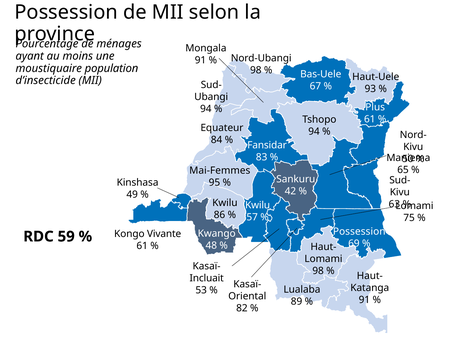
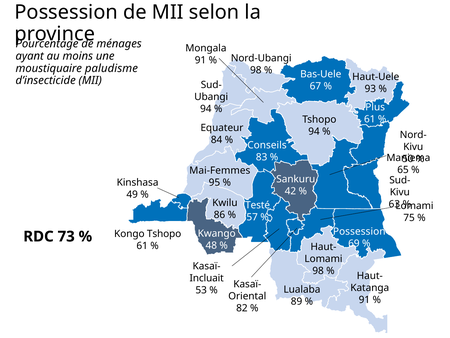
population: population -> paludisme
Fansidar: Fansidar -> Conseils
Kwilu at (258, 205): Kwilu -> Testé
Kongo Vivante: Vivante -> Tshopo
59: 59 -> 73
